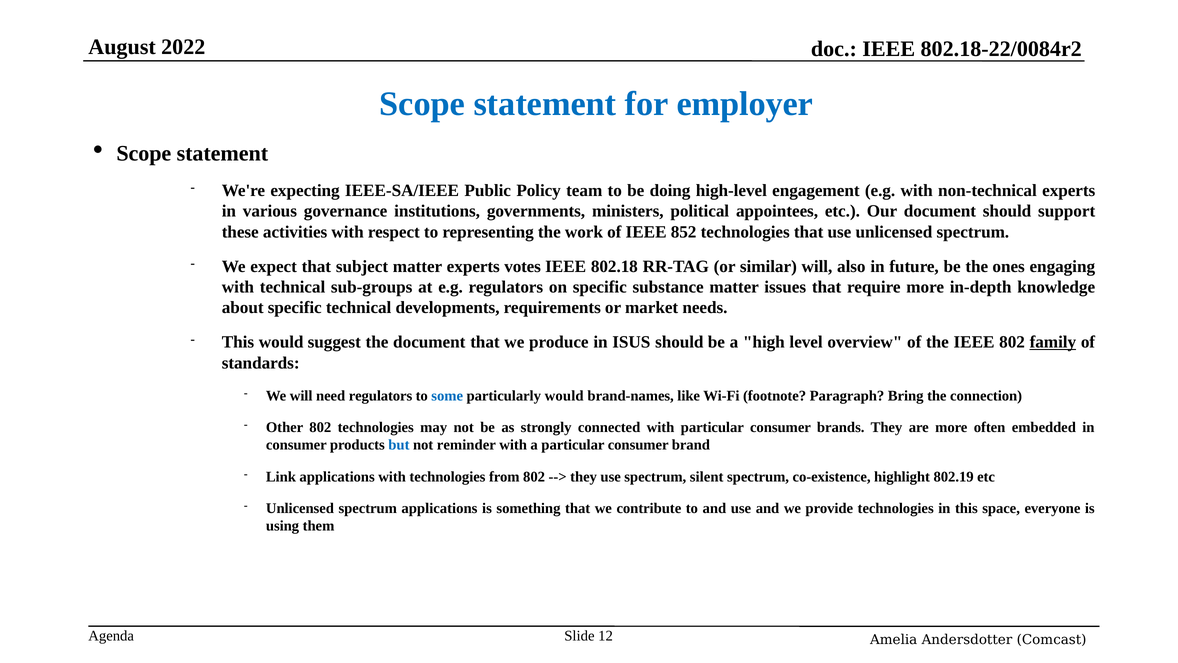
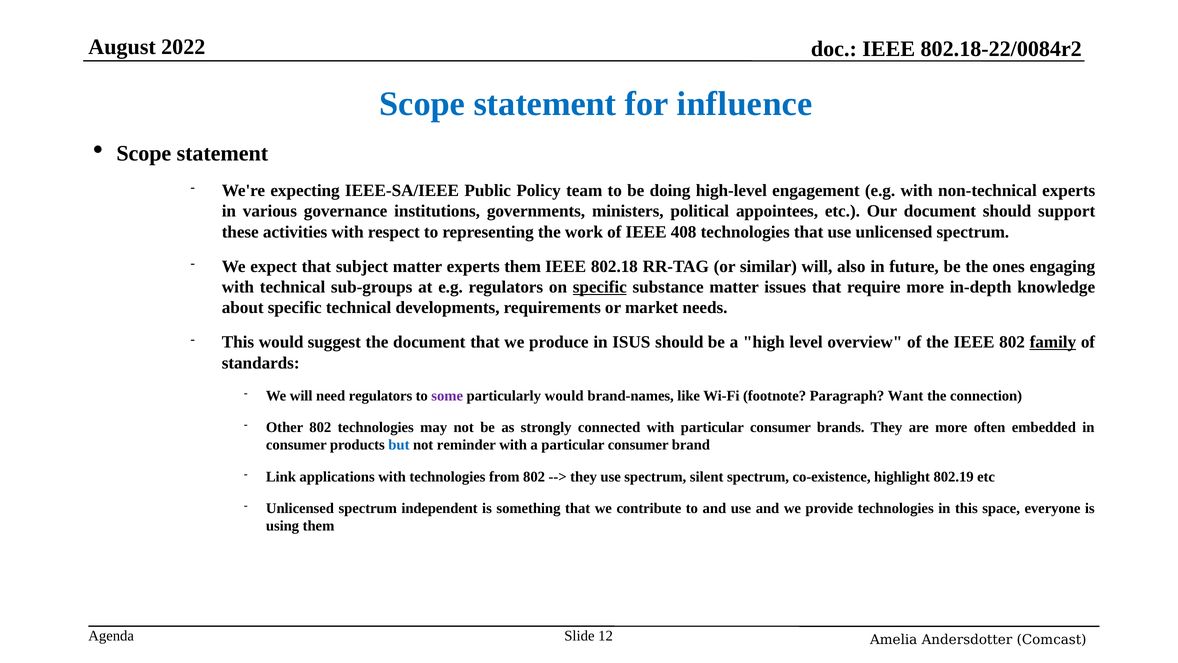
employer: employer -> influence
852: 852 -> 408
experts votes: votes -> them
specific at (600, 287) underline: none -> present
some colour: blue -> purple
Bring: Bring -> Want
spectrum applications: applications -> independent
